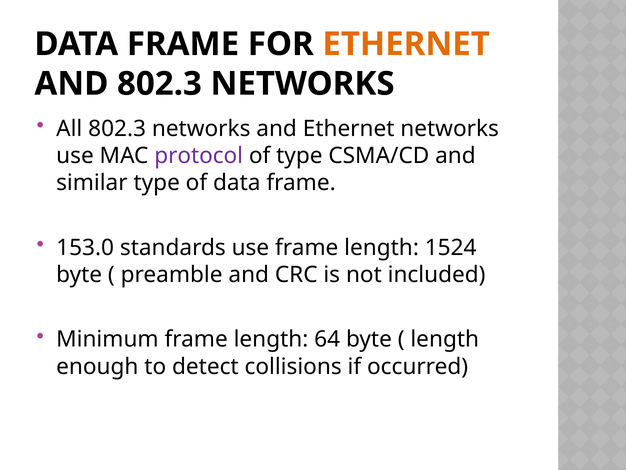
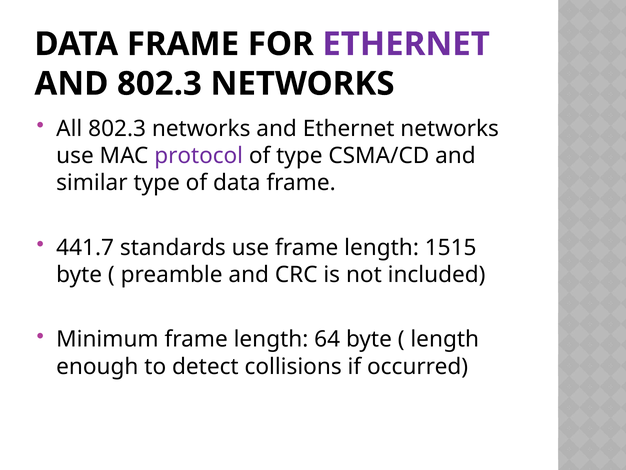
ETHERNET at (406, 44) colour: orange -> purple
153.0: 153.0 -> 441.7
1524: 1524 -> 1515
